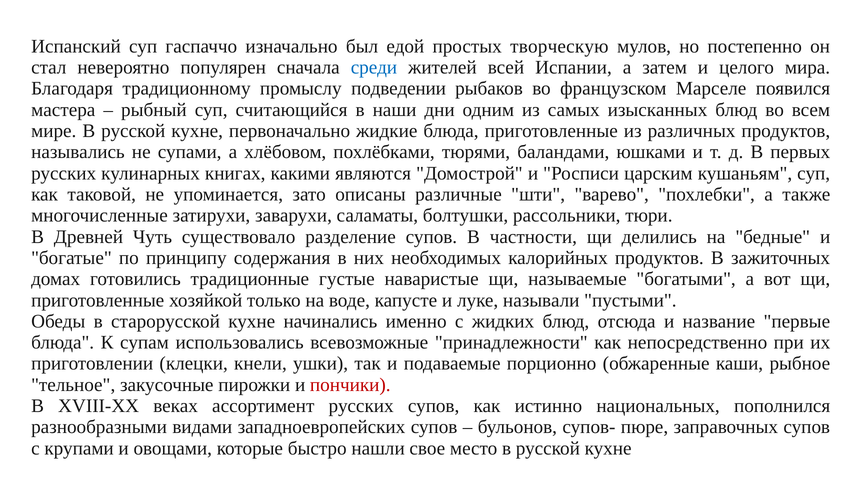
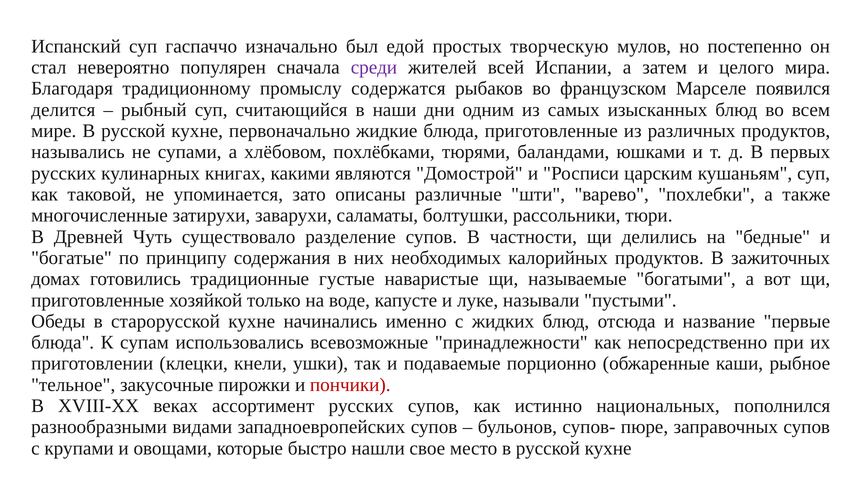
среди colour: blue -> purple
подведении: подведении -> содержатся
мастера: мастера -> делится
